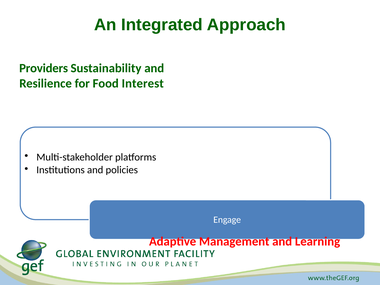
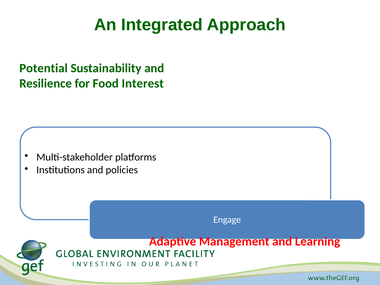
Providers: Providers -> Potential
